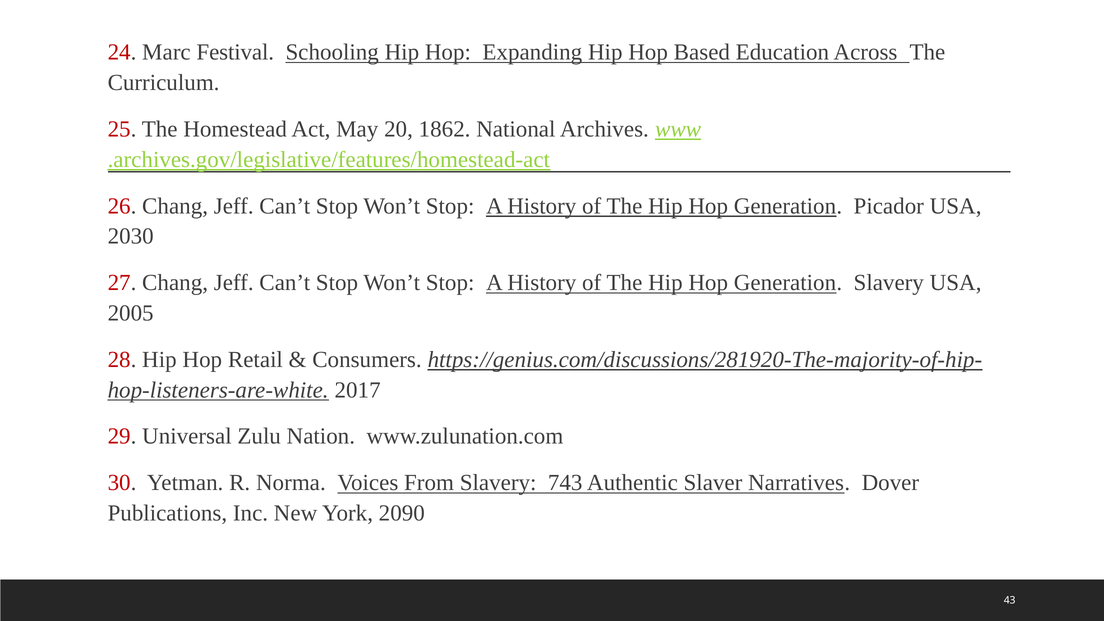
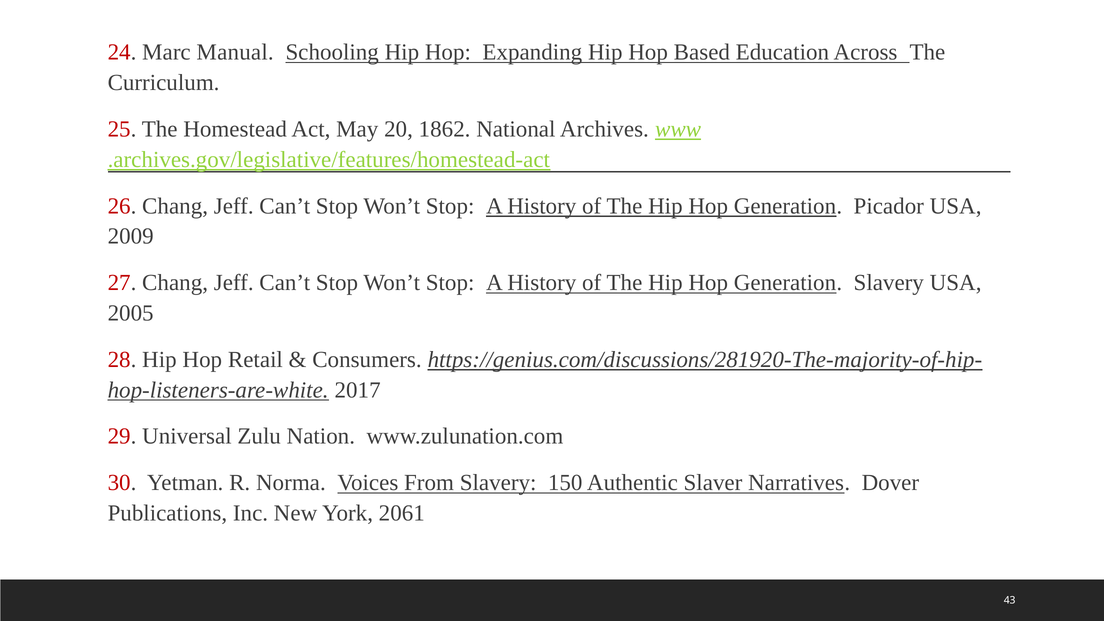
Festival: Festival -> Manual
2030: 2030 -> 2009
743: 743 -> 150
2090: 2090 -> 2061
